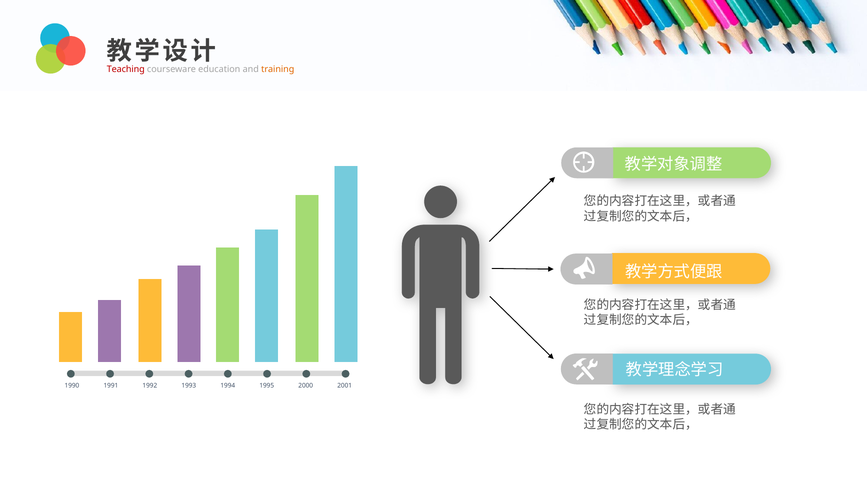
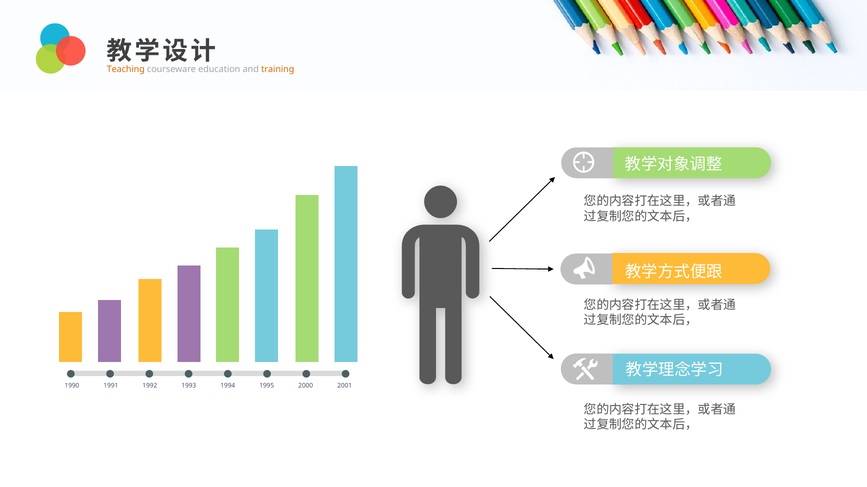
Teaching colour: red -> orange
